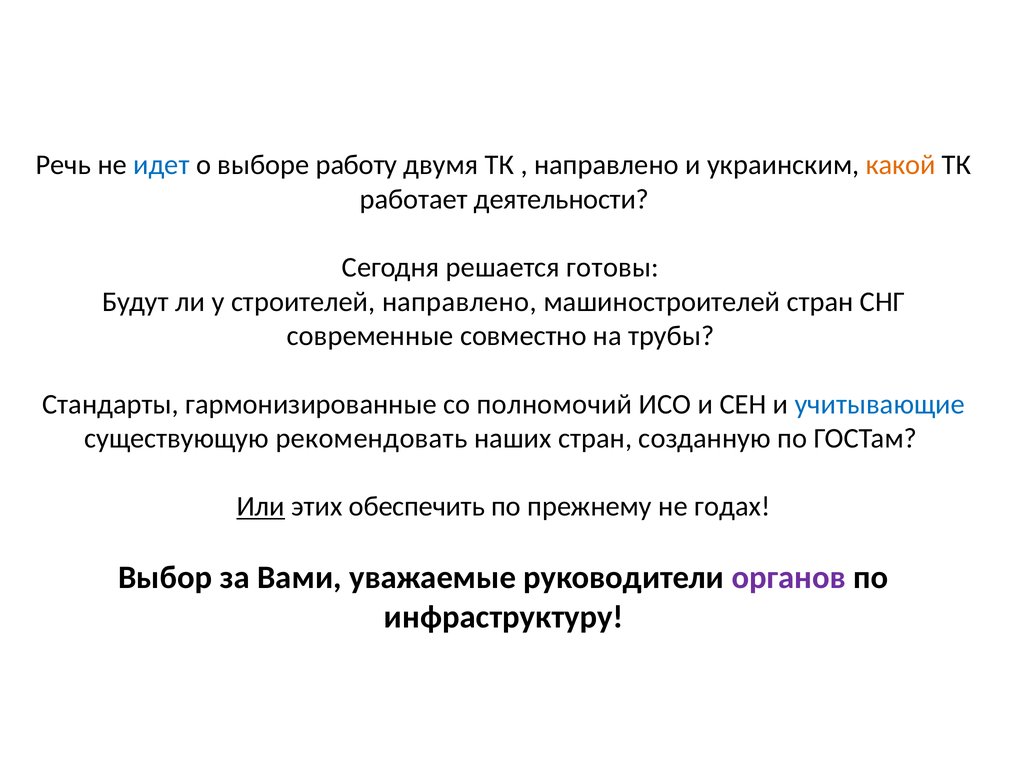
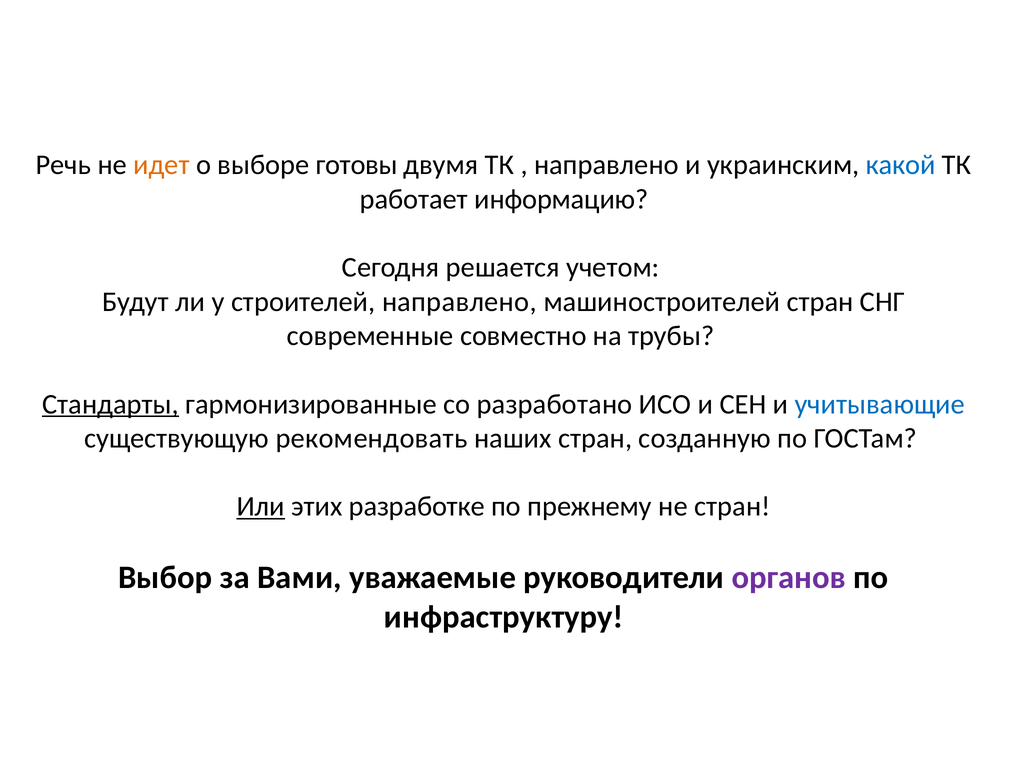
идет colour: blue -> orange
работу: работу -> готовы
какой colour: orange -> blue
деятельности: деятельности -> информацию
готовы: готовы -> учетом
Стандарты underline: none -> present
полномочий: полномочий -> разработано
обеспечить: обеспечить -> разработке
не годах: годах -> стран
